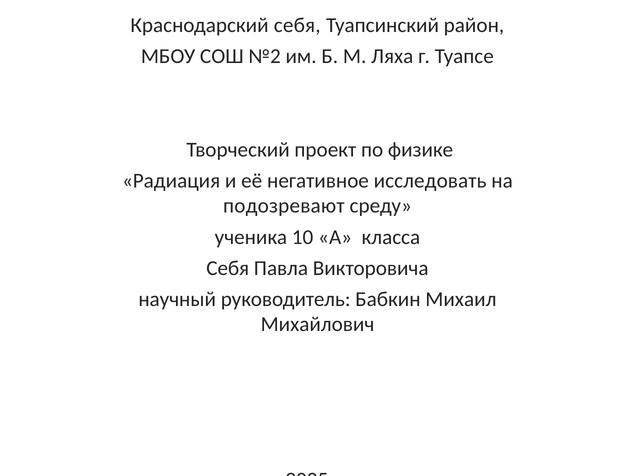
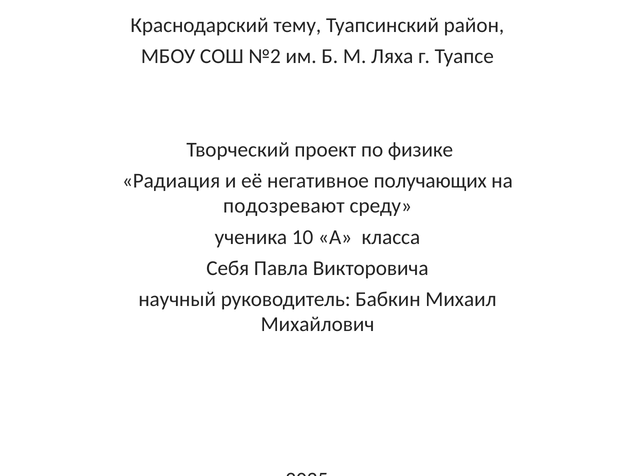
Краснодарский себя: себя -> тему
исследовать: исследовать -> получающих
